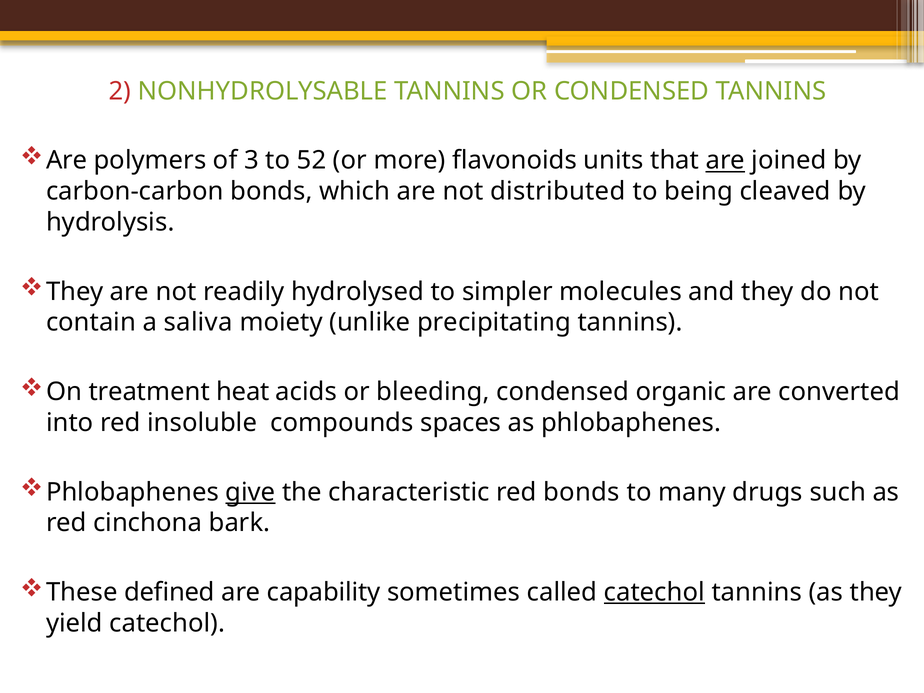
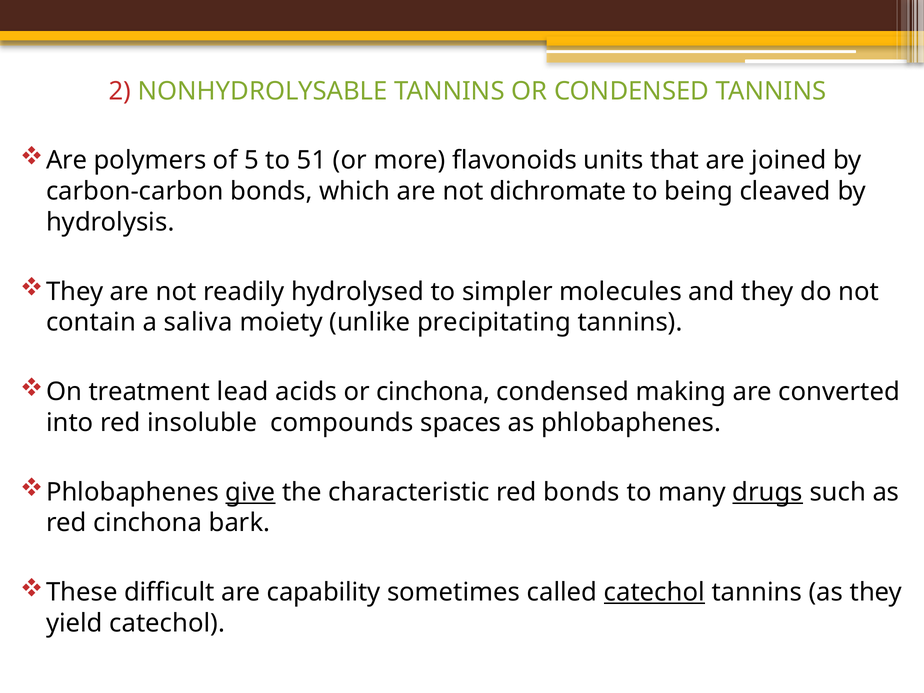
3: 3 -> 5
52: 52 -> 51
are at (725, 160) underline: present -> none
distributed: distributed -> dichromate
heat: heat -> lead
or bleeding: bleeding -> cinchona
organic: organic -> making
drugs underline: none -> present
defined: defined -> difficult
